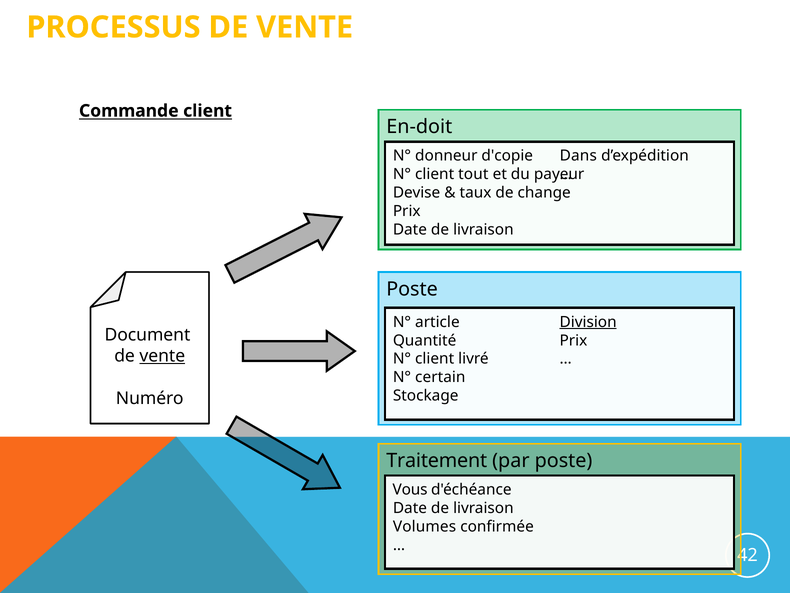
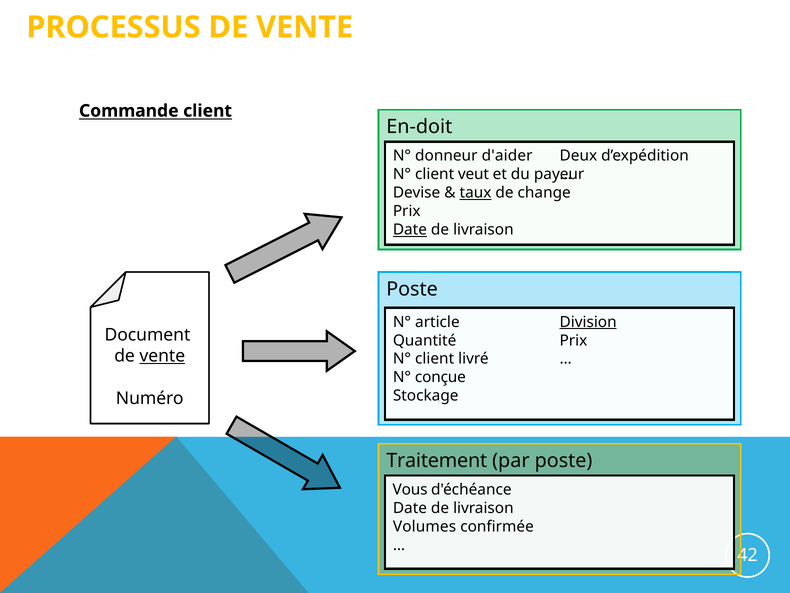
d'copie: d'copie -> d'aider
Dans: Dans -> Deux
tout: tout -> veut
taux underline: none -> present
Date at (410, 230) underline: none -> present
certain: certain -> conçue
